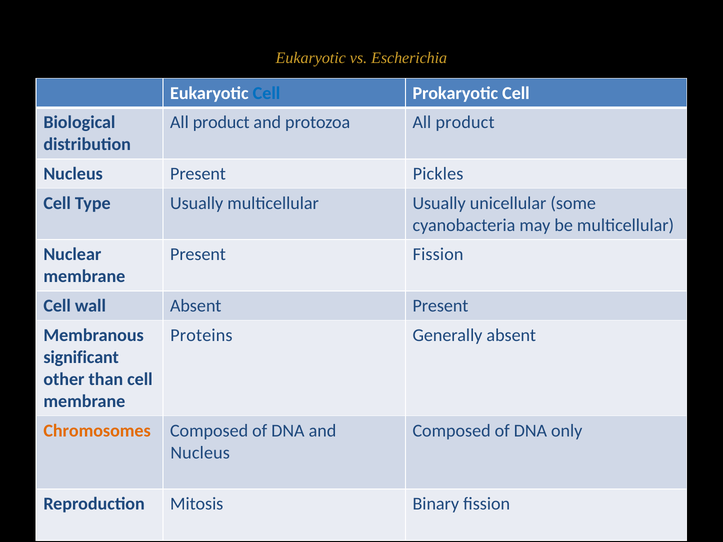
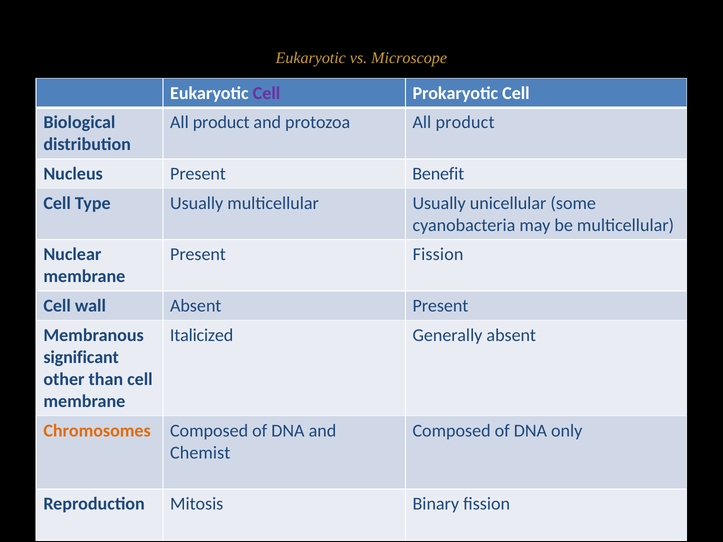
Escherichia: Escherichia -> Microscope
Cell at (266, 93) colour: blue -> purple
Pickles: Pickles -> Benefit
Proteins: Proteins -> Italicized
Nucleus at (200, 453): Nucleus -> Chemist
